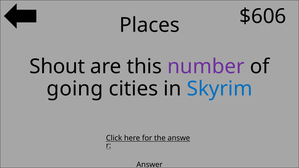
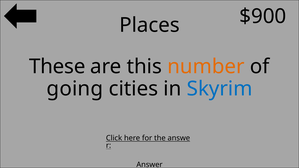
$606: $606 -> $900
Shout: Shout -> These
number colour: purple -> orange
